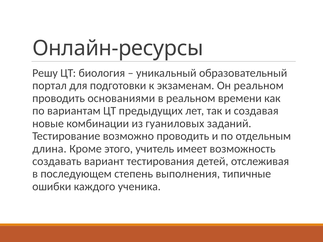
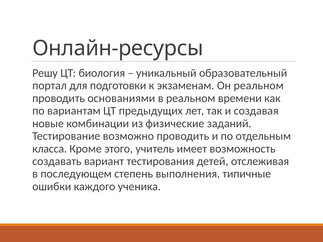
гуаниловых: гуаниловых -> физические
длина: длина -> класса
